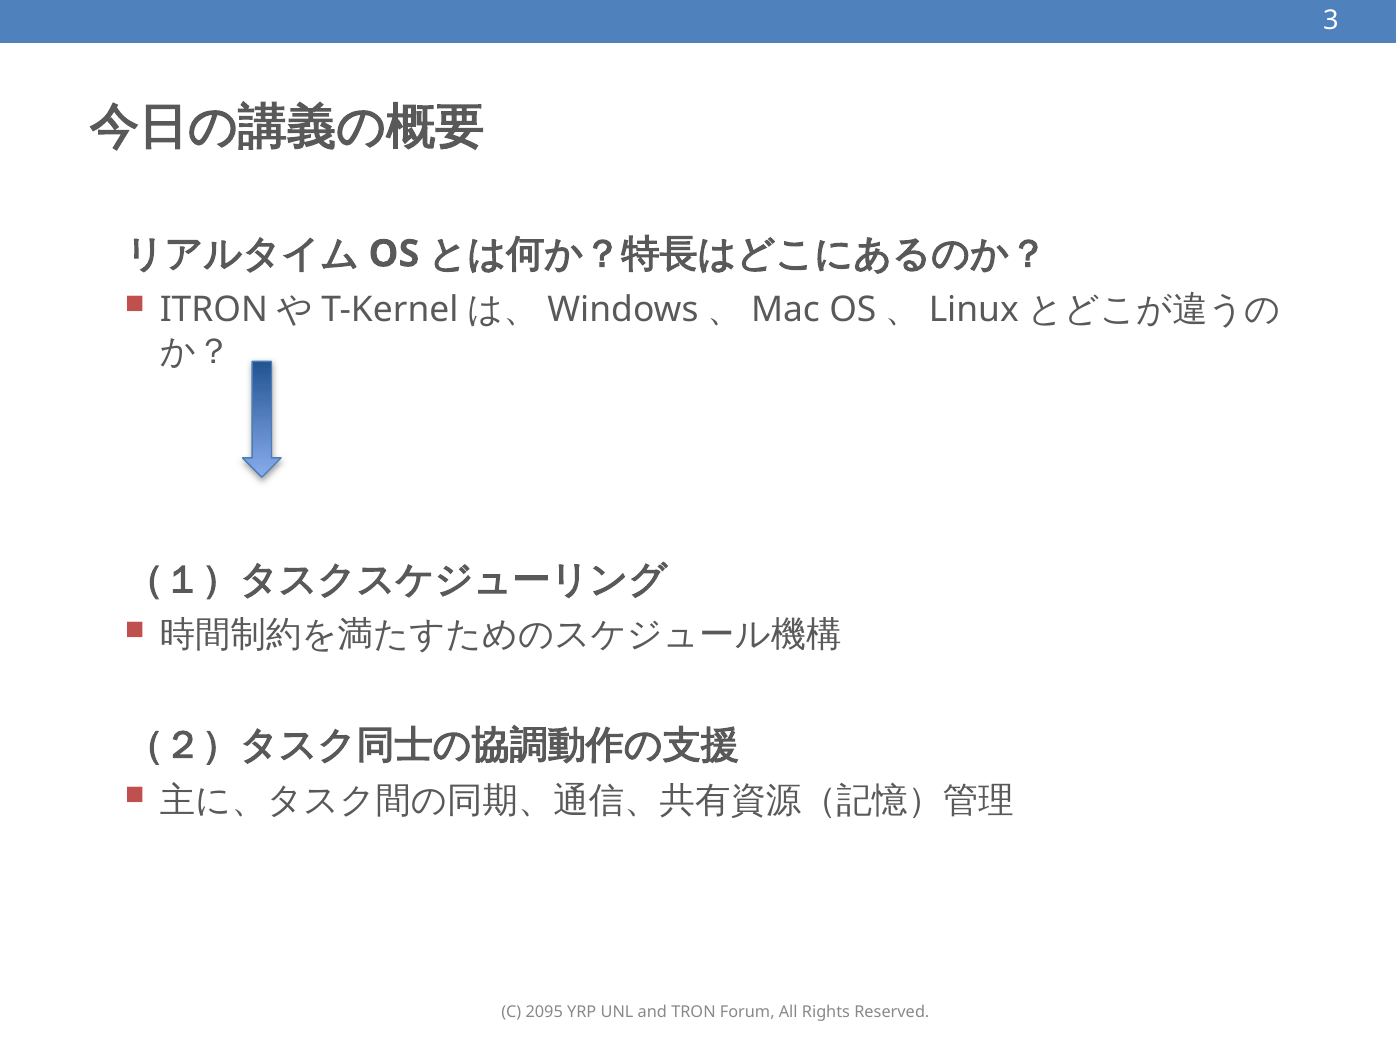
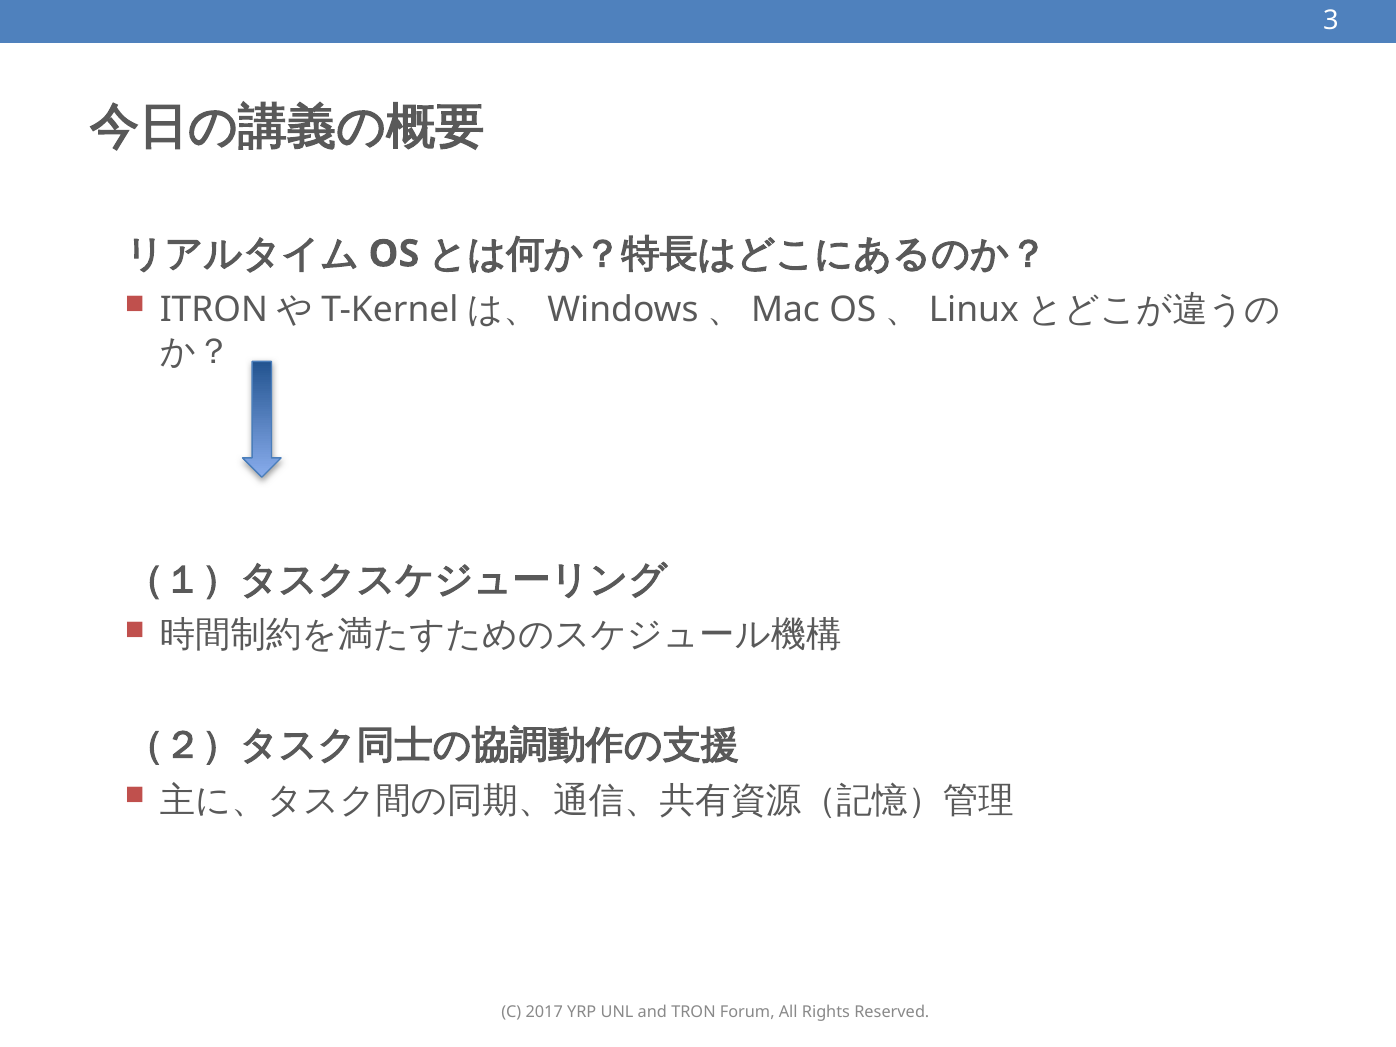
2095: 2095 -> 2017
